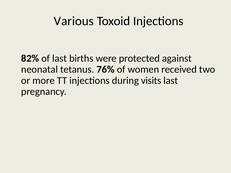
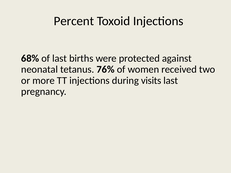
Various: Various -> Percent
82%: 82% -> 68%
